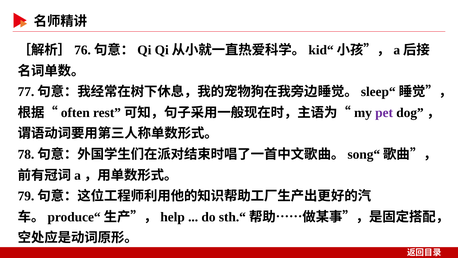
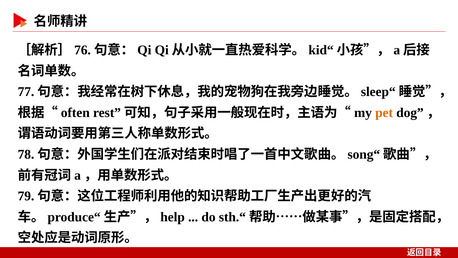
pet colour: purple -> orange
